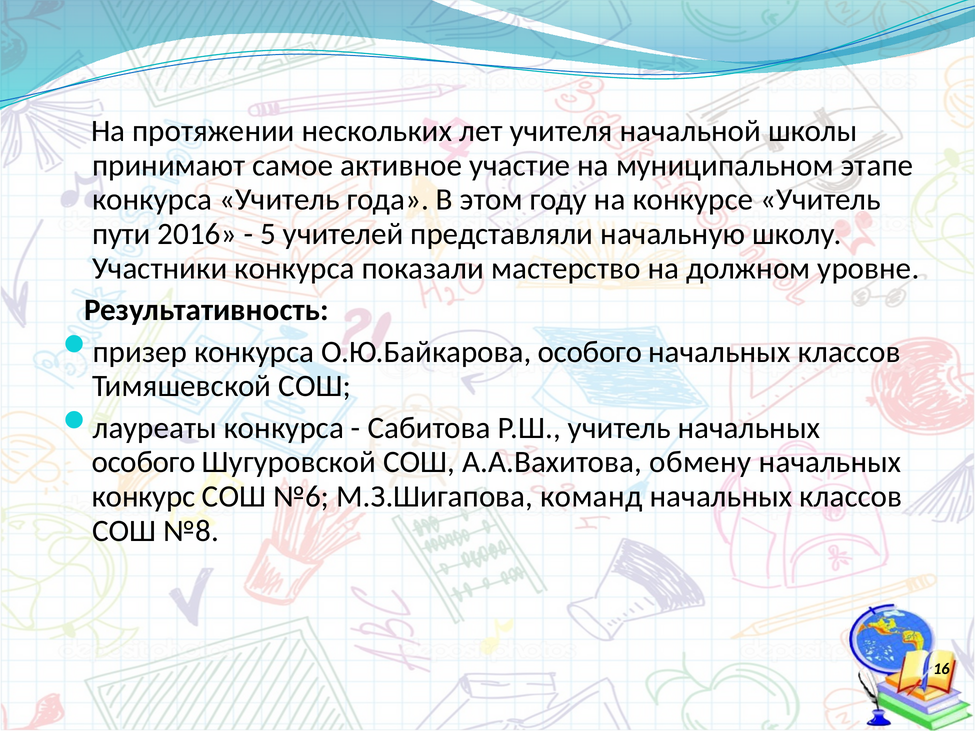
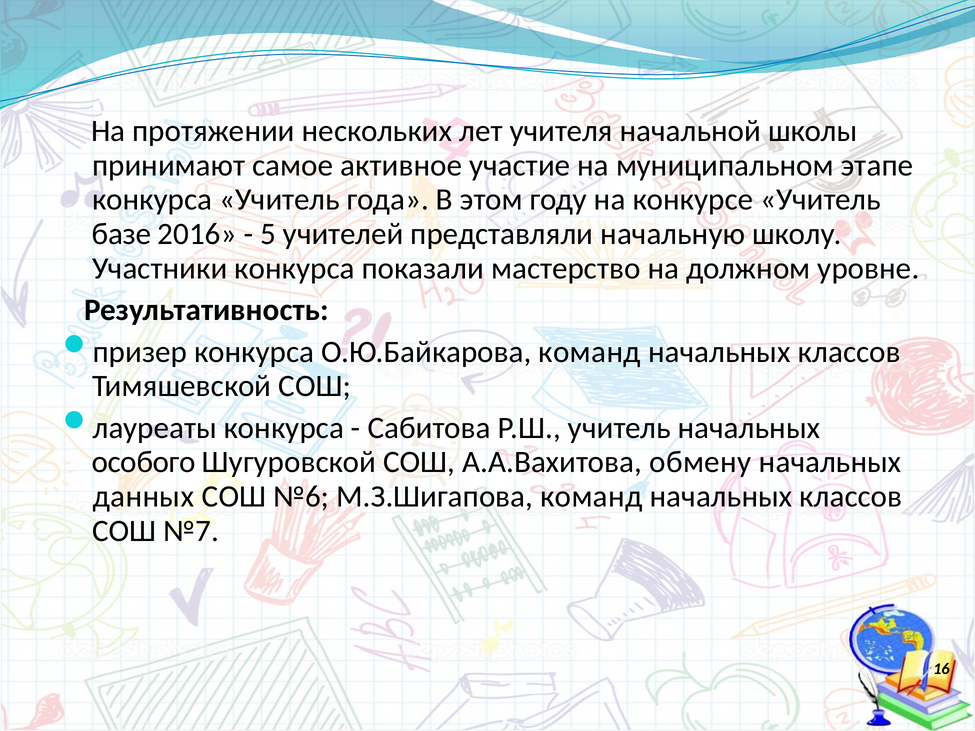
пути: пути -> базе
О.Ю.Байкарова особого: особого -> команд
конкурс: конкурс -> данных
№8: №8 -> №7
